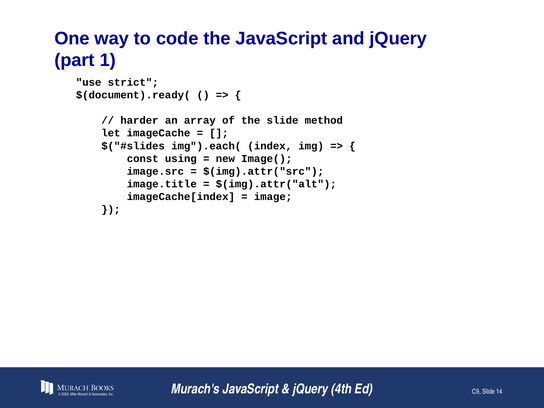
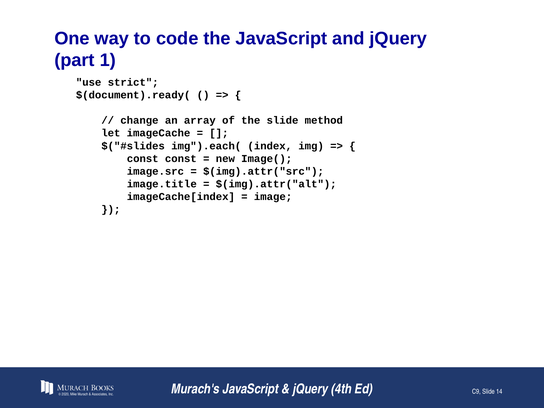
harder: harder -> change
const using: using -> const
